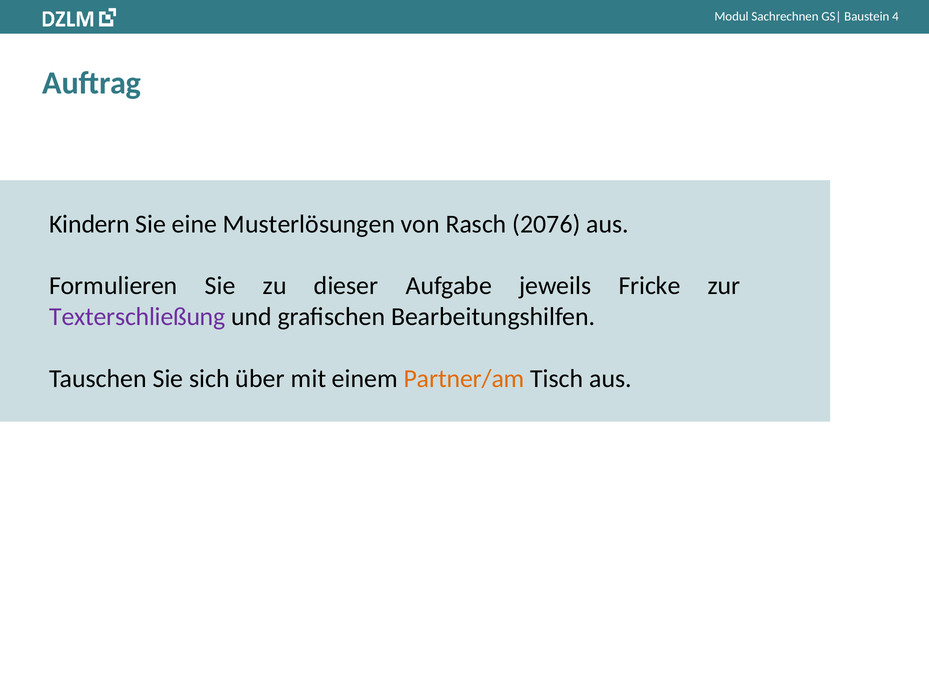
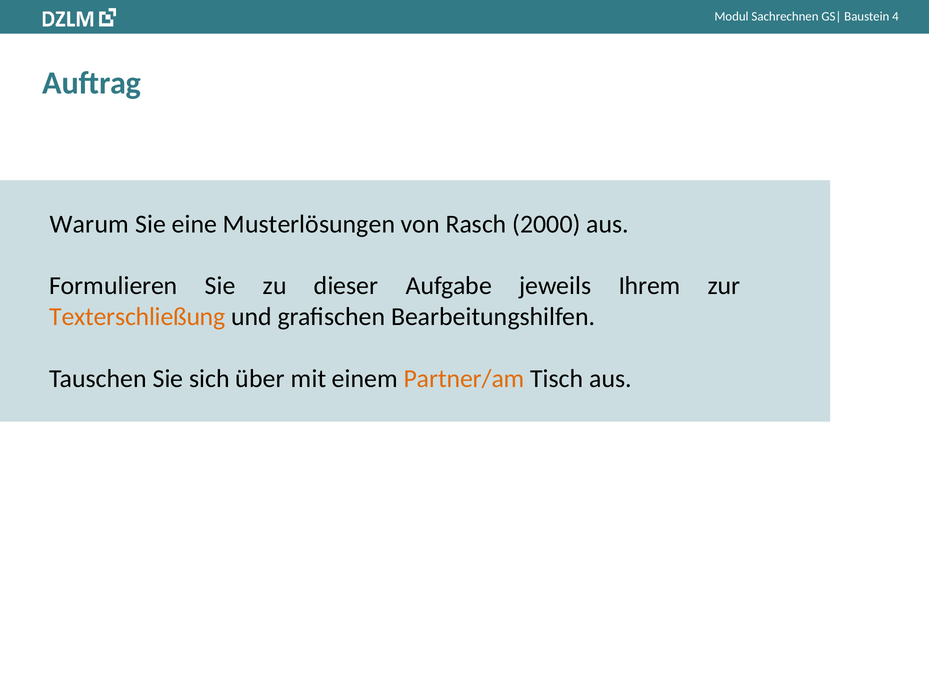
Kindern: Kindern -> Warum
2076: 2076 -> 2000
Fricke: Fricke -> Ihrem
Texterschließung colour: purple -> orange
